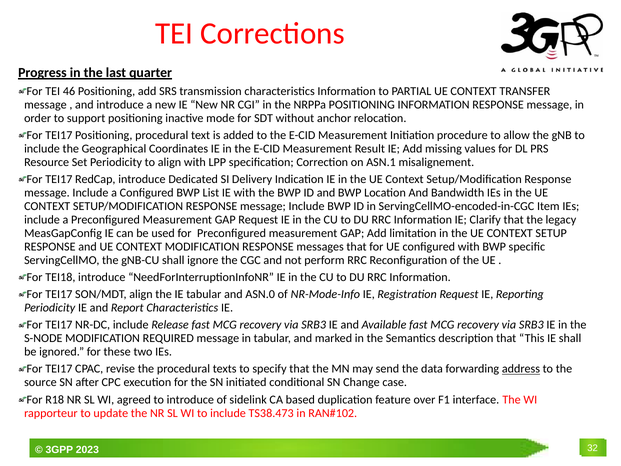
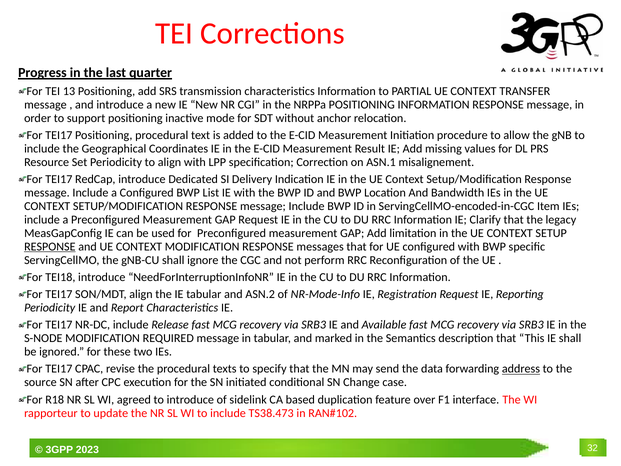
46: 46 -> 13
RESPONSE at (50, 247) underline: none -> present
ASN.0: ASN.0 -> ASN.2
